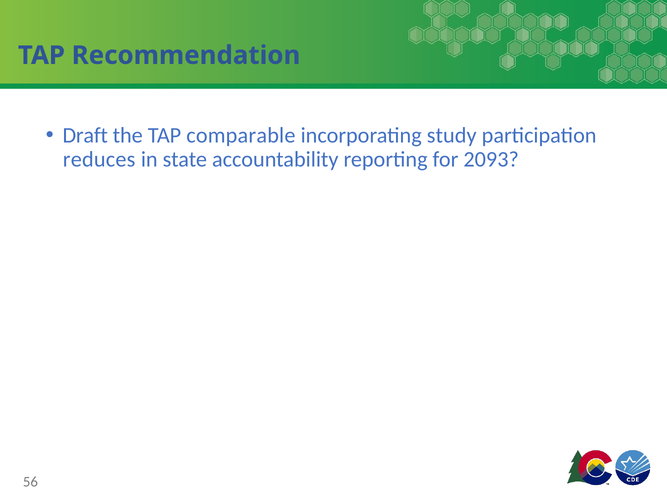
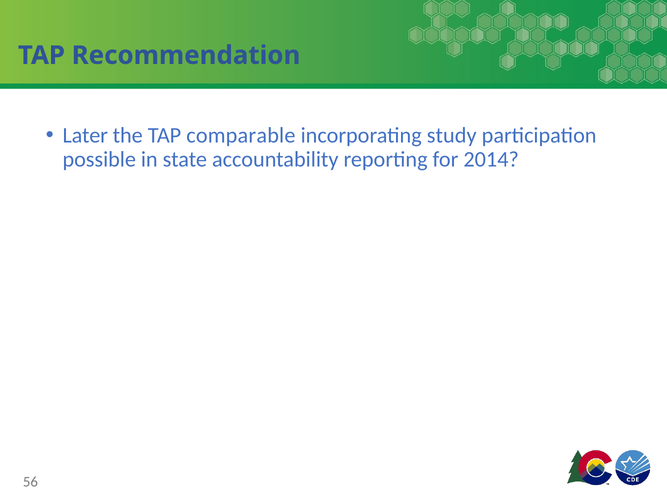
Draft: Draft -> Later
reduces: reduces -> possible
2093: 2093 -> 2014
